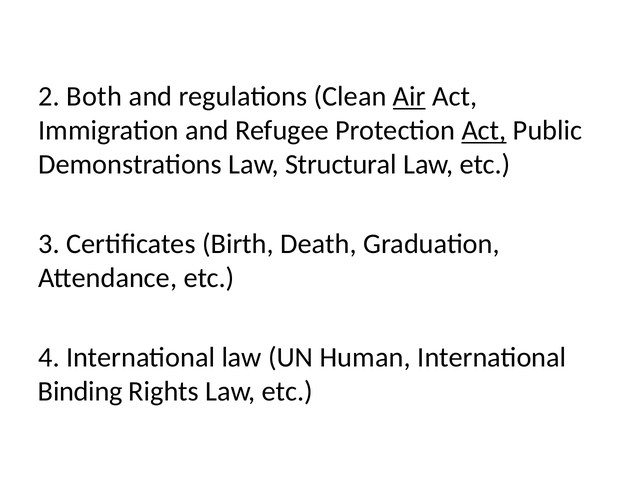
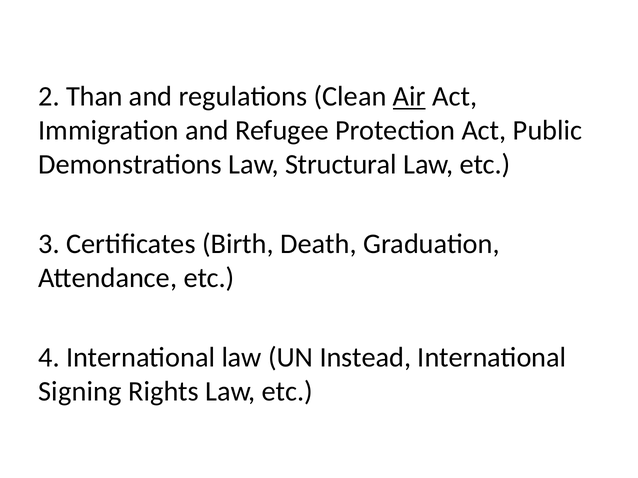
Both: Both -> Than
Act at (484, 131) underline: present -> none
Human: Human -> Instead
Binding: Binding -> Signing
